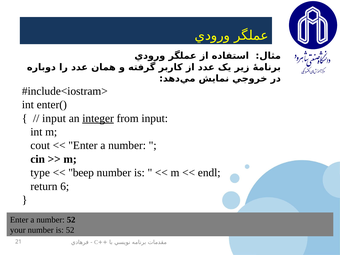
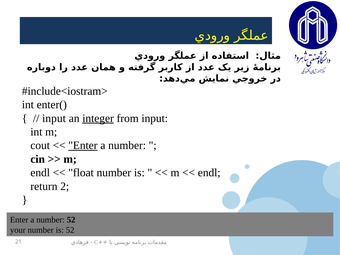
Enter at (83, 145) underline: none -> present
type at (40, 173): type -> endl
beep: beep -> float
6: 6 -> 2
